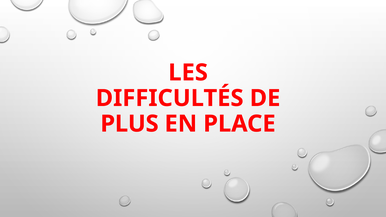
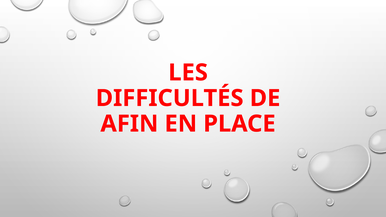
PLUS: PLUS -> AFIN
